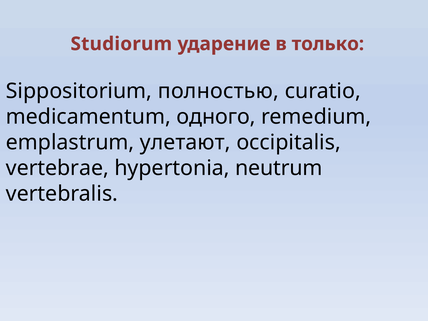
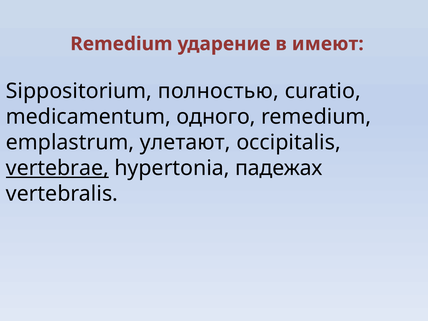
Studiorum at (121, 44): Studiorum -> Remedium
только: только -> имеют
vertebrae underline: none -> present
neutrum: neutrum -> падежах
